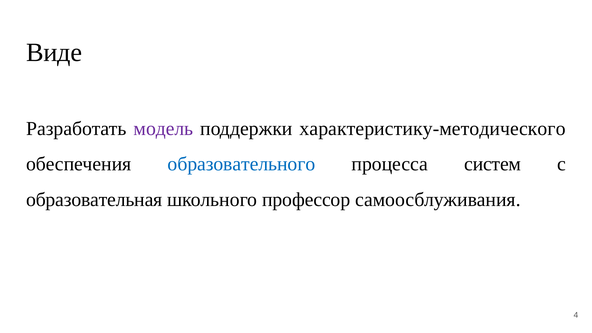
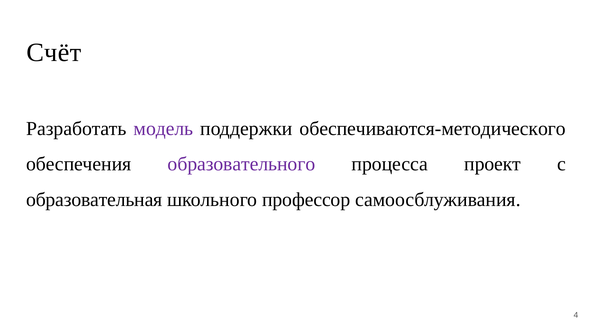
Виде: Виде -> Счёт
характеристику-методического: характеристику-методического -> обеспечиваются-методического
образовательного colour: blue -> purple
систем: систем -> проект
